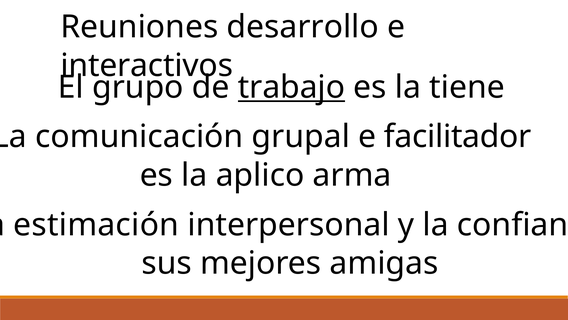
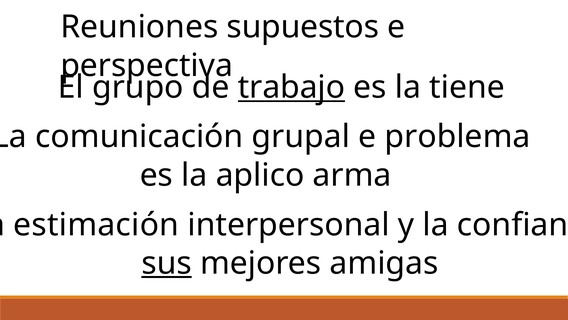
desarrollo: desarrollo -> supuestos
interactivos: interactivos -> perspectiva
facilitador: facilitador -> problema
sus underline: none -> present
